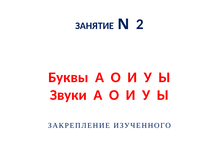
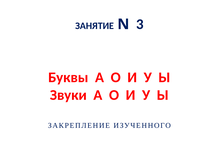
2: 2 -> 3
